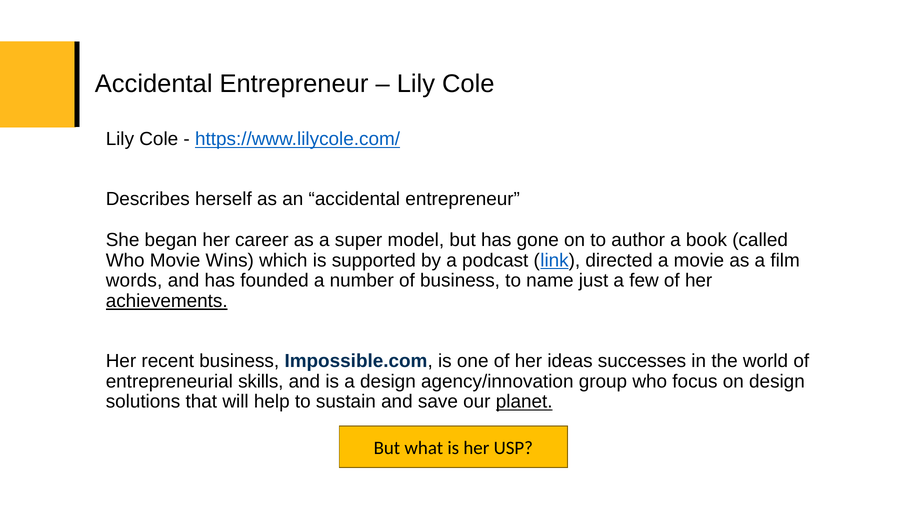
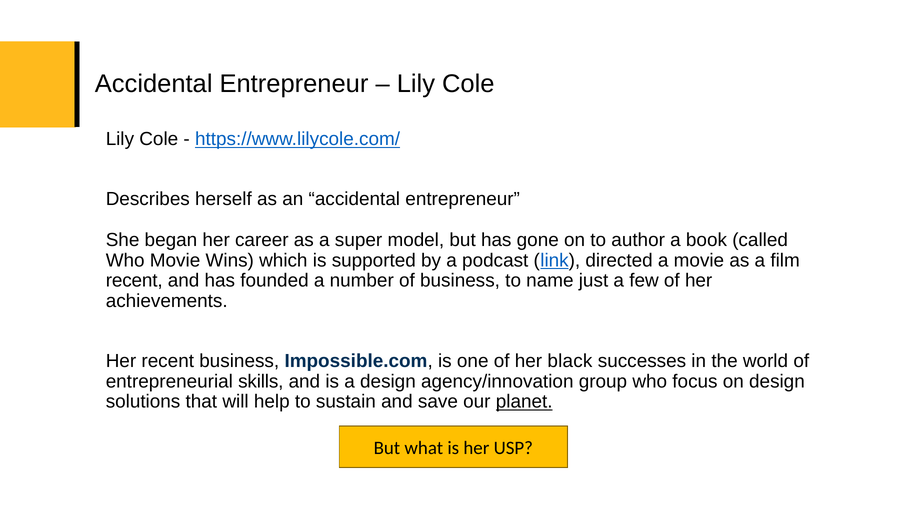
words at (134, 281): words -> recent
achievements underline: present -> none
ideas: ideas -> black
